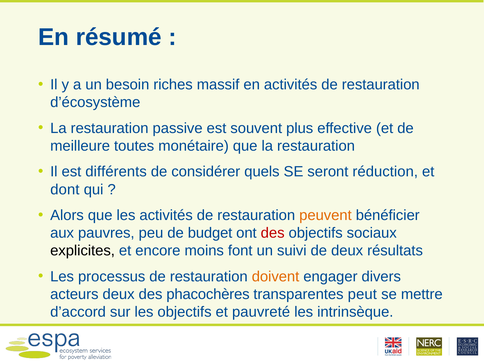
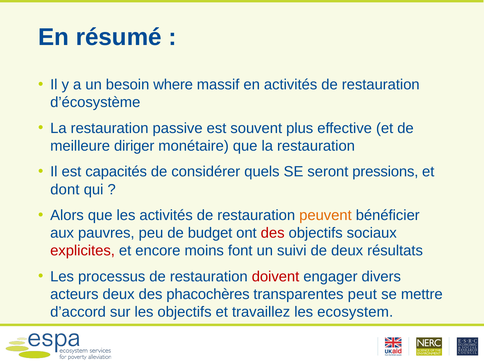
riches: riches -> where
toutes: toutes -> diriger
différents: différents -> capacités
réduction: réduction -> pressions
explicites colour: black -> red
doivent colour: orange -> red
pauvreté: pauvreté -> travaillez
intrinsèque: intrinsèque -> ecosystem
